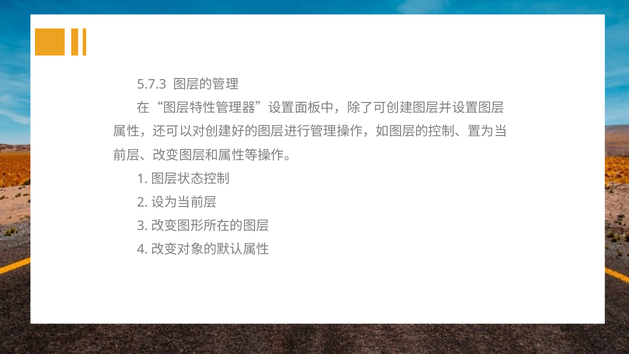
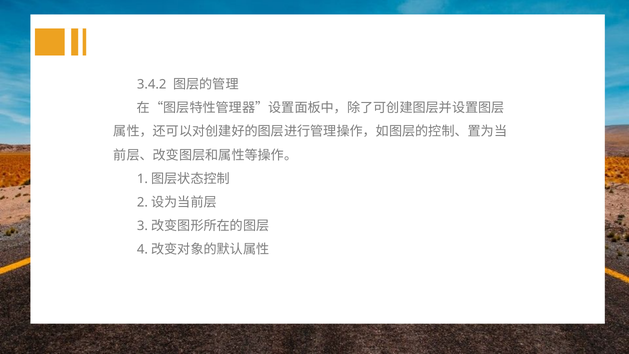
5.7.3: 5.7.3 -> 3.4.2
